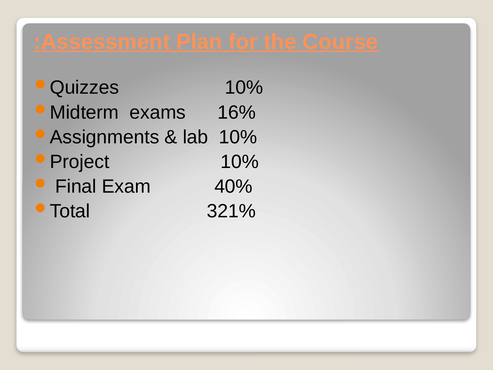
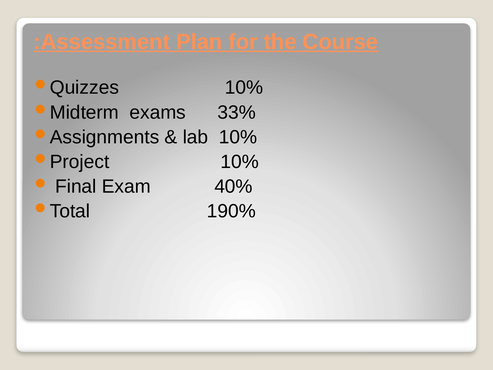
16%: 16% -> 33%
321%: 321% -> 190%
